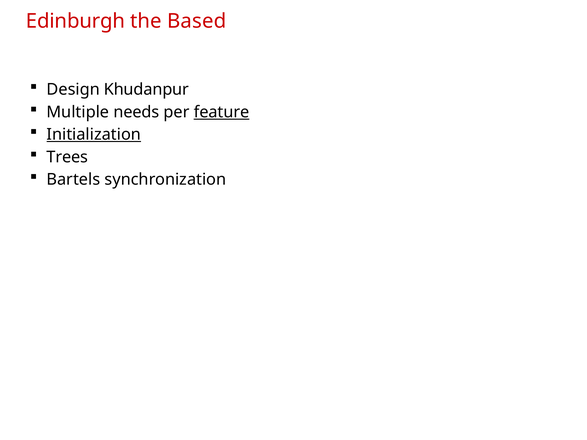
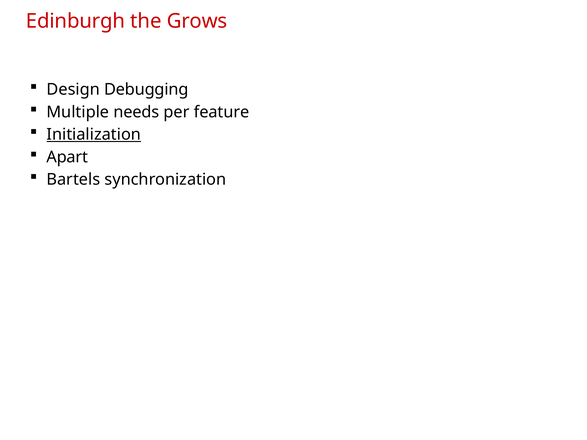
Based: Based -> Grows
Khudanpur: Khudanpur -> Debugging
feature underline: present -> none
Trees: Trees -> Apart
